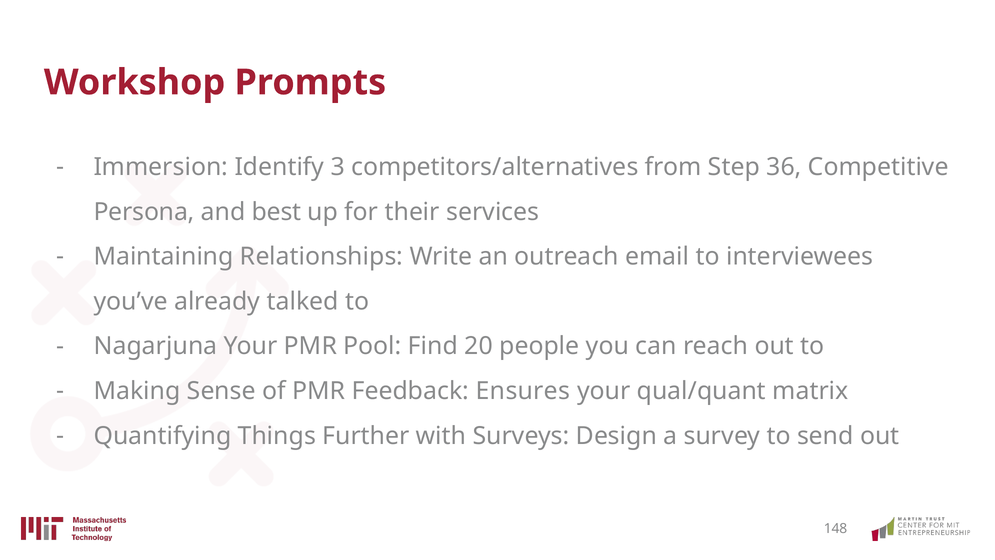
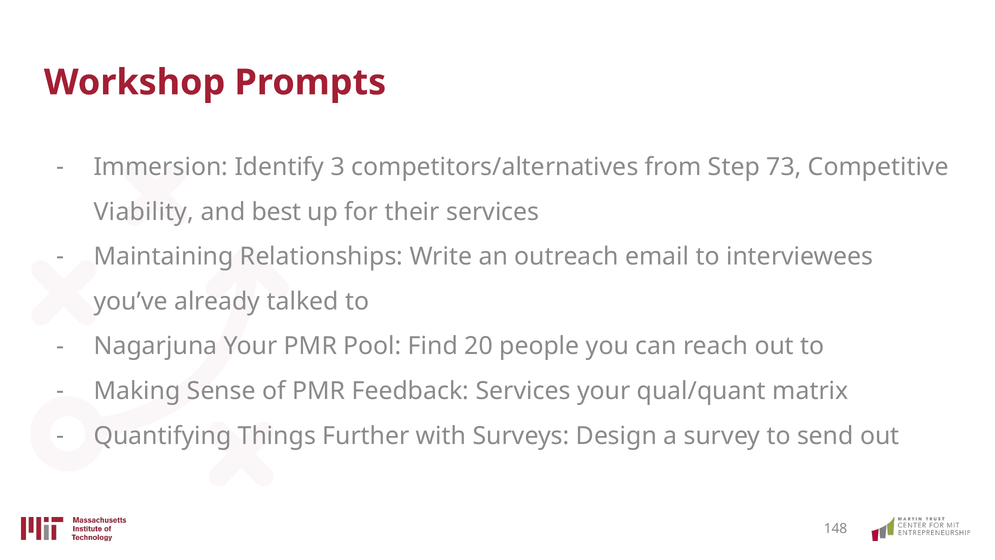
36: 36 -> 73
Persona: Persona -> Viability
Feedback Ensures: Ensures -> Services
